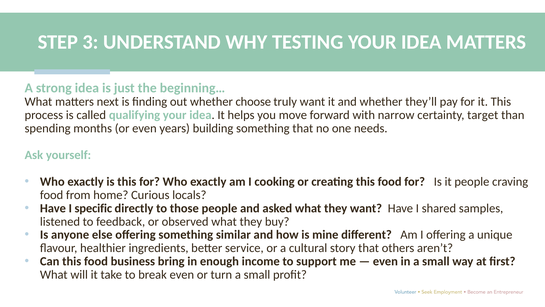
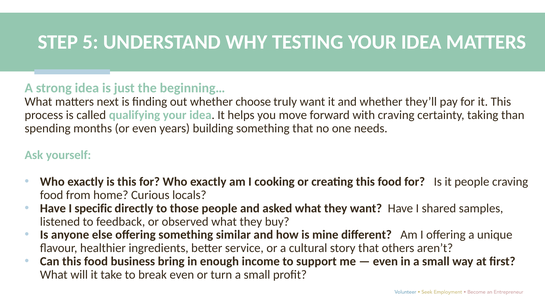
3: 3 -> 5
with narrow: narrow -> craving
target: target -> taking
